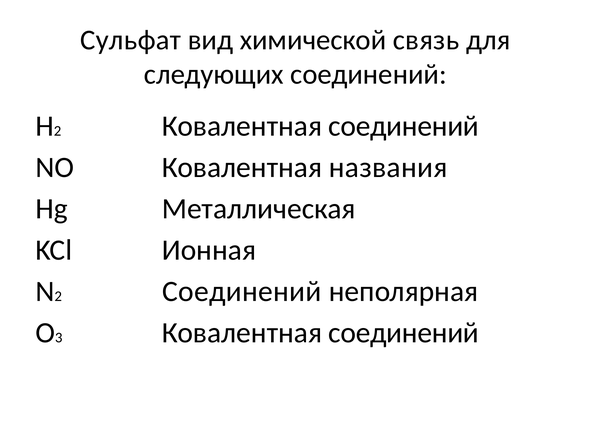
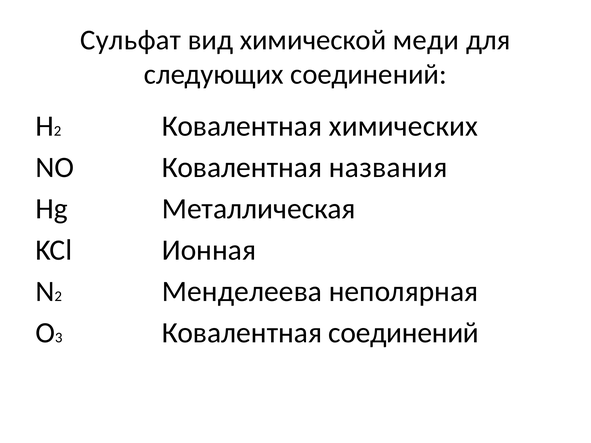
связь: связь -> меди
соединений at (404, 126): соединений -> химических
Соединений at (242, 292): Соединений -> Менделеева
